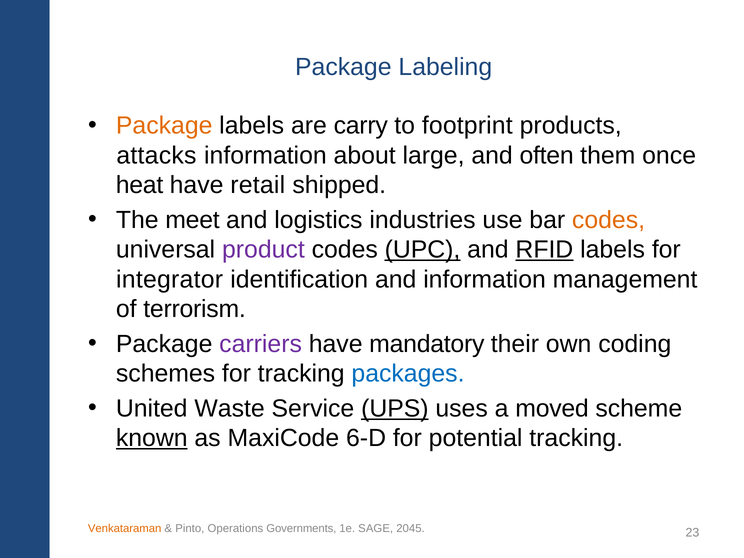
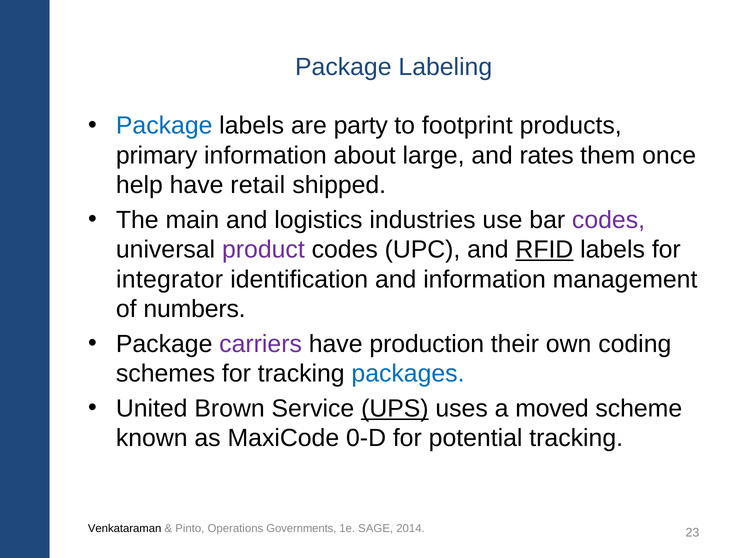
Package at (164, 126) colour: orange -> blue
carry: carry -> party
attacks: attacks -> primary
often: often -> rates
heat: heat -> help
meet: meet -> main
codes at (609, 220) colour: orange -> purple
UPC underline: present -> none
terrorism: terrorism -> numbers
mandatory: mandatory -> production
Waste: Waste -> Brown
known underline: present -> none
6-D: 6-D -> 0-D
Venkataraman colour: orange -> black
2045: 2045 -> 2014
